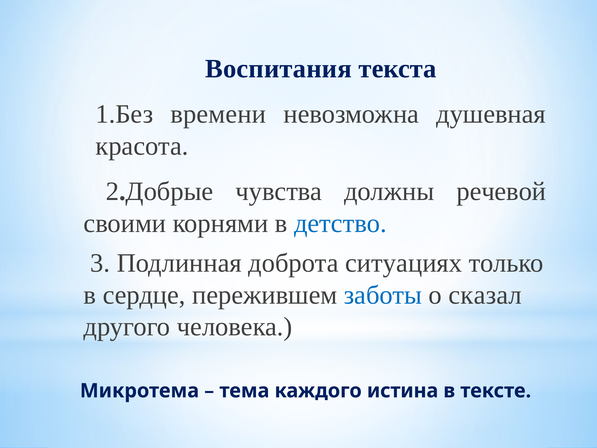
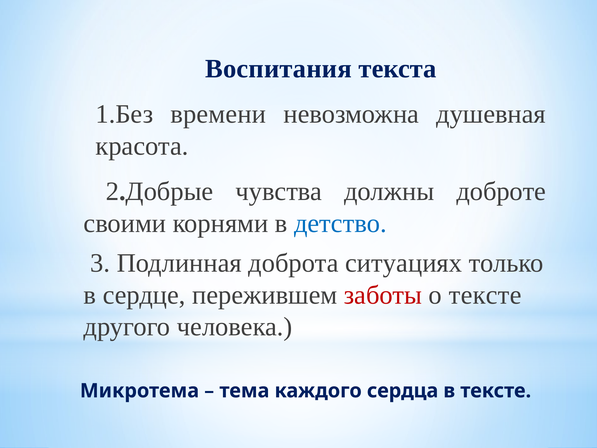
речевой: речевой -> доброте
заботы colour: blue -> red
о сказал: сказал -> тексте
истина: истина -> сердца
